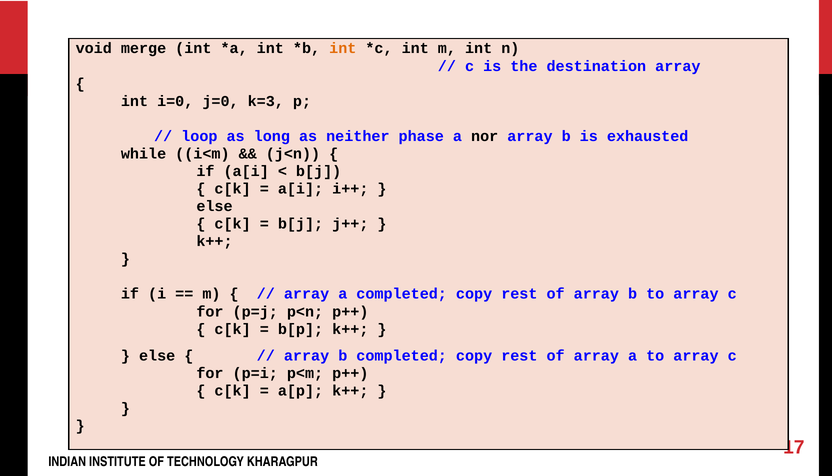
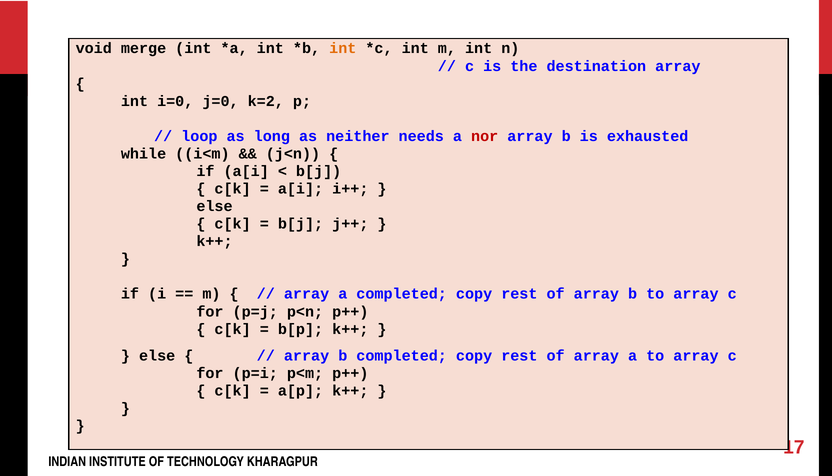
k=3: k=3 -> k=2
phase: phase -> needs
nor colour: black -> red
